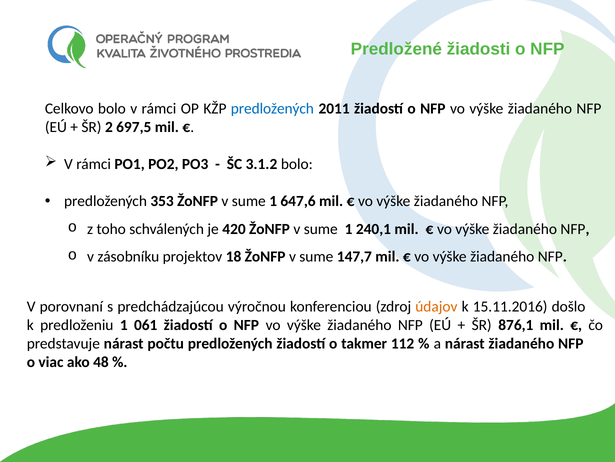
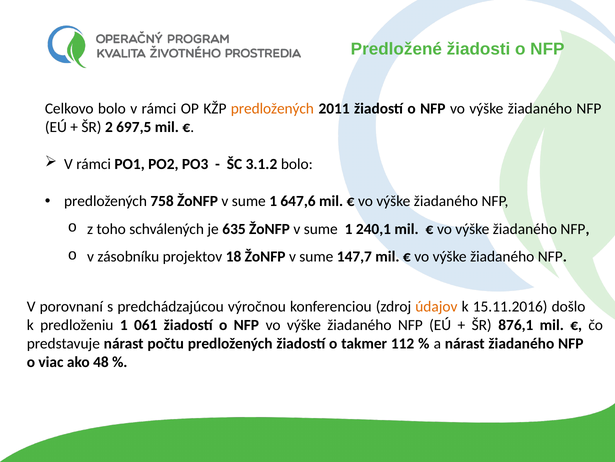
predložených at (272, 109) colour: blue -> orange
353: 353 -> 758
420: 420 -> 635
